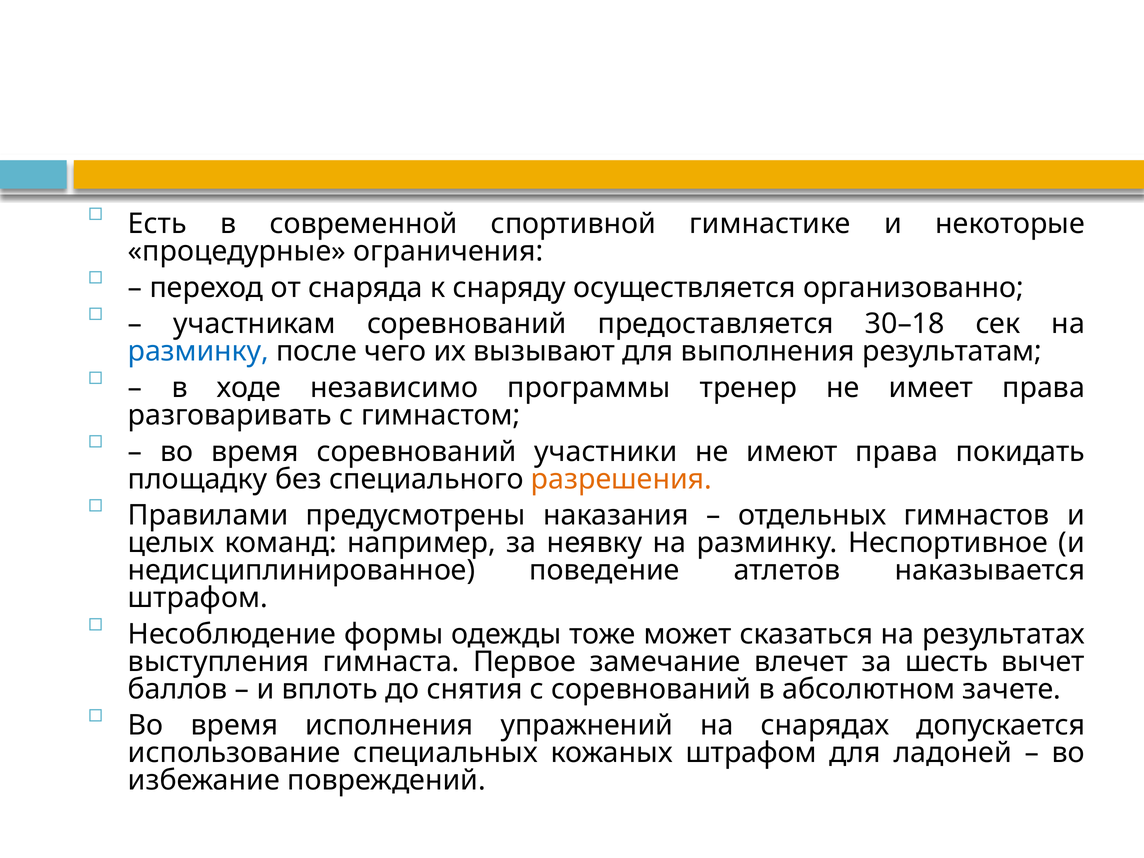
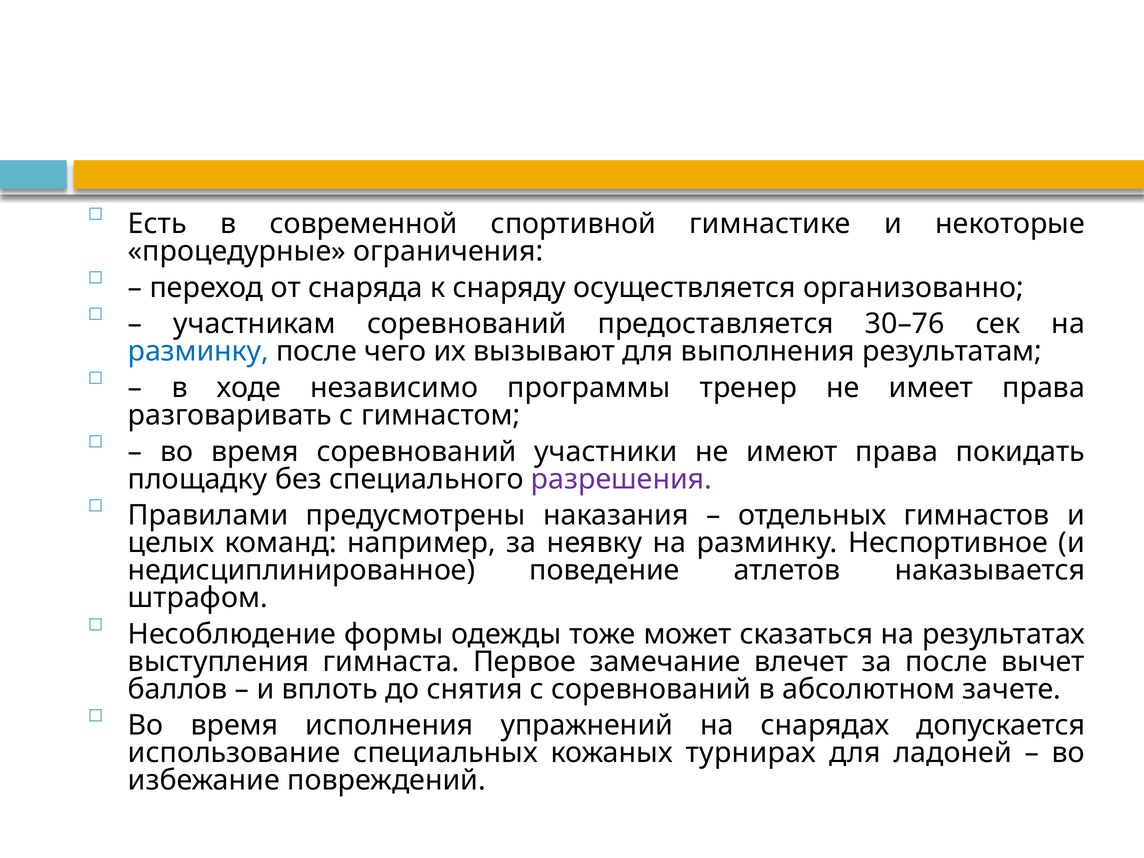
30–18: 30–18 -> 30–76
разрешения colour: orange -> purple
за шесть: шесть -> после
кожаных штрафом: штрафом -> турнирах
